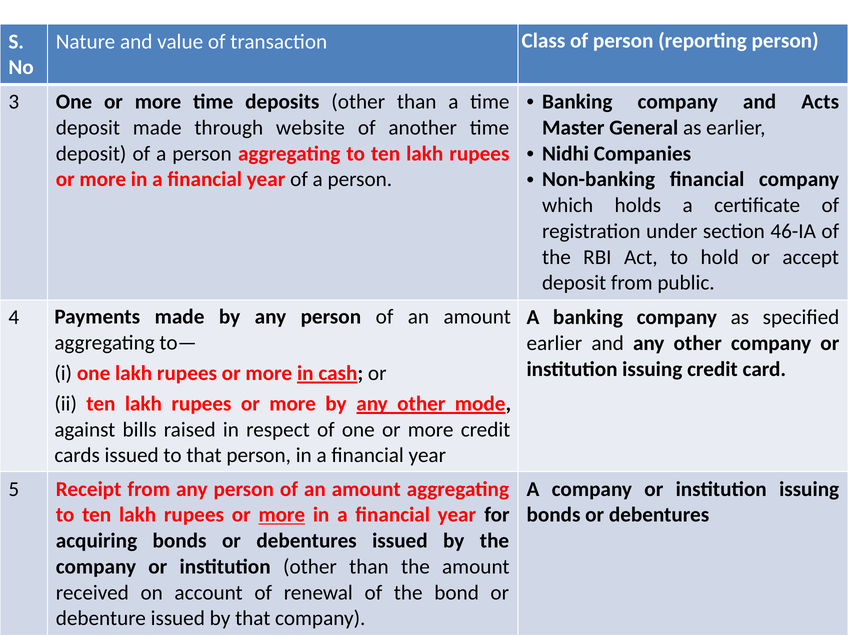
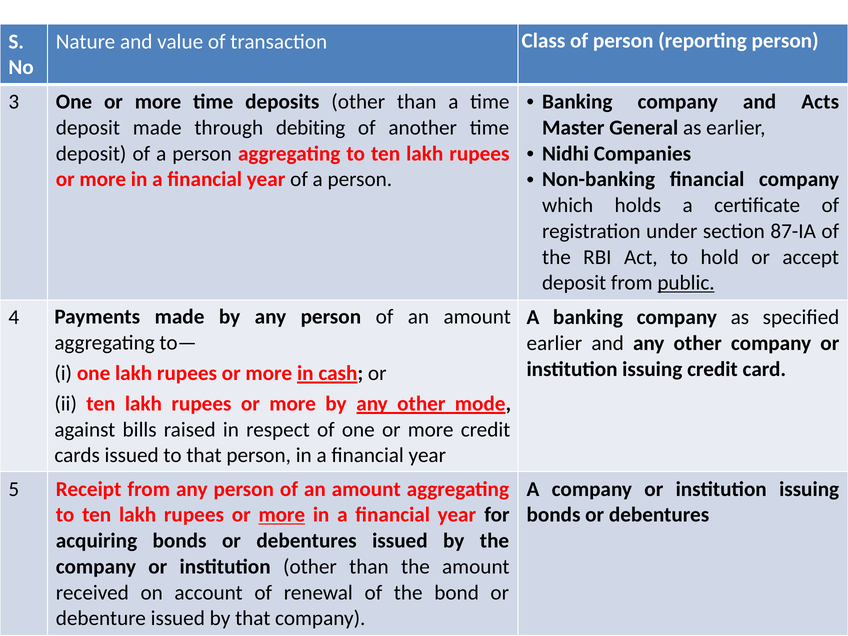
website: website -> debiting
46-IA: 46-IA -> 87-IA
public underline: none -> present
